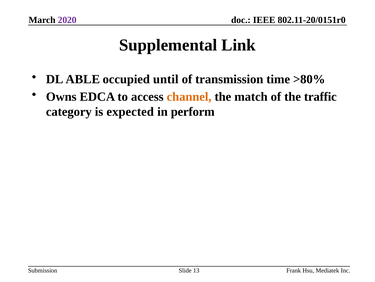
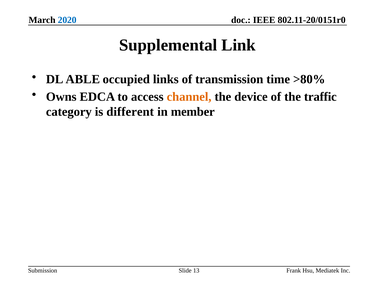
2020 colour: purple -> blue
until: until -> links
match: match -> device
expected: expected -> different
perform: perform -> member
